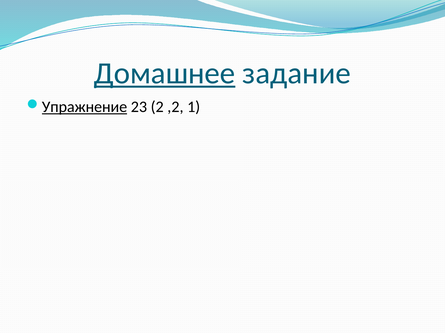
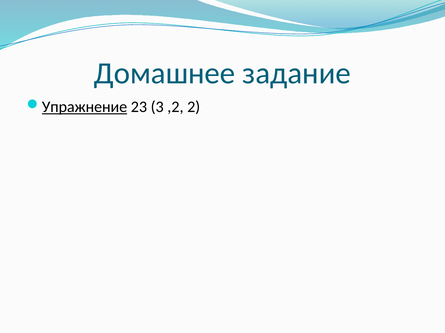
Домашнее underline: present -> none
2: 2 -> 3
1: 1 -> 2
